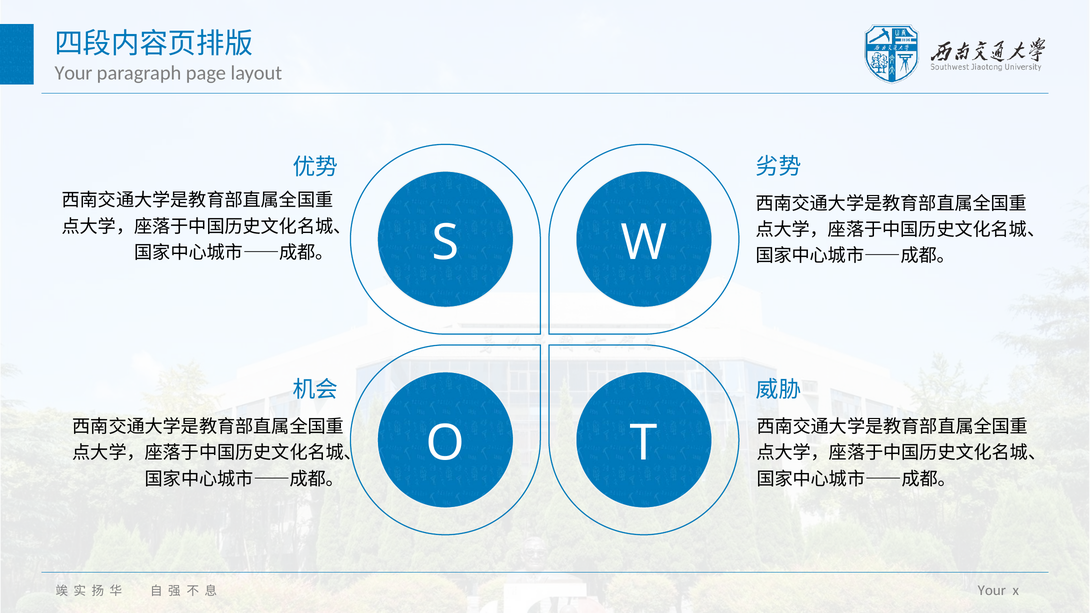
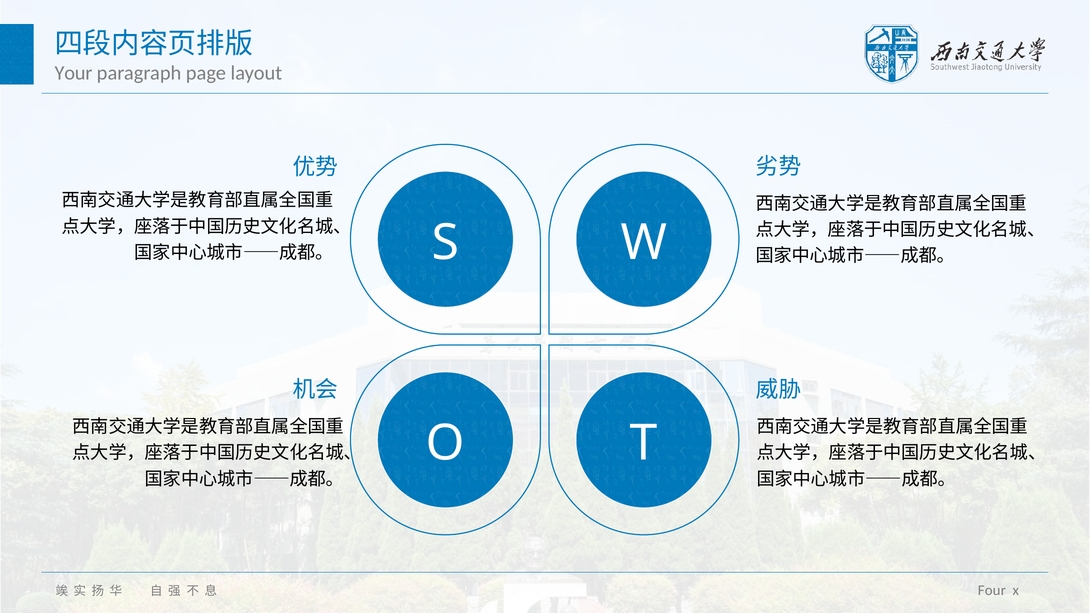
Your at (992, 591): Your -> Four
